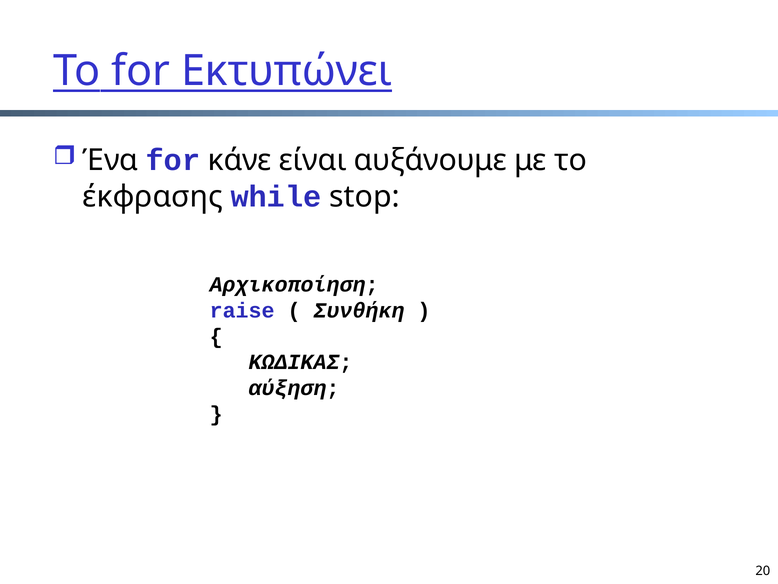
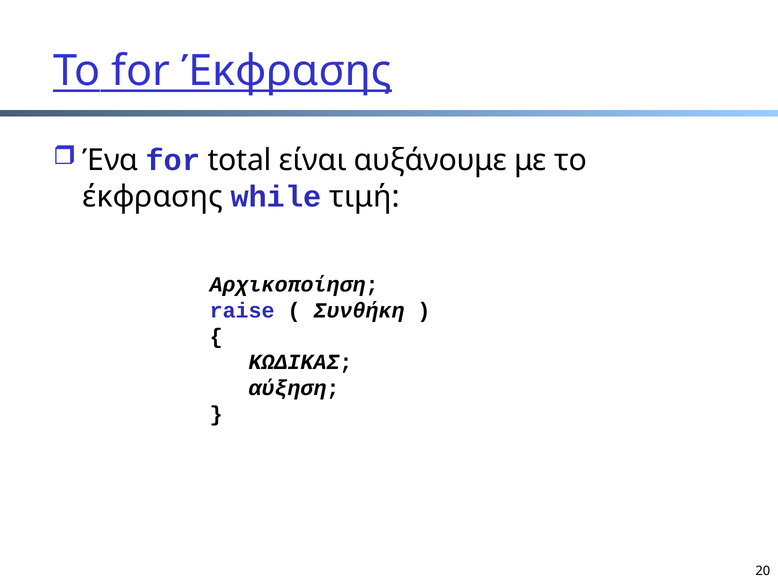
for Εκτυπώνει: Εκτυπώνει -> Έκφρασης
κάνε: κάνε -> total
stop: stop -> τιμή
